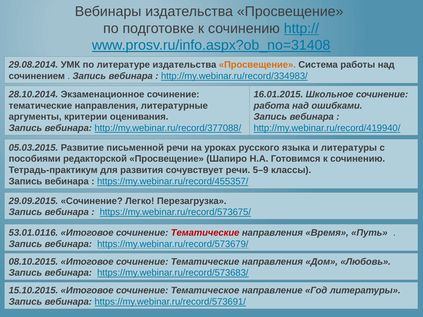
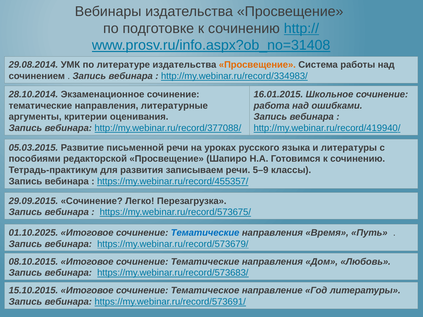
сочувствует: сочувствует -> записываем
53.01.0116: 53.01.0116 -> 01.10.2025
Тематические at (205, 233) colour: red -> blue
